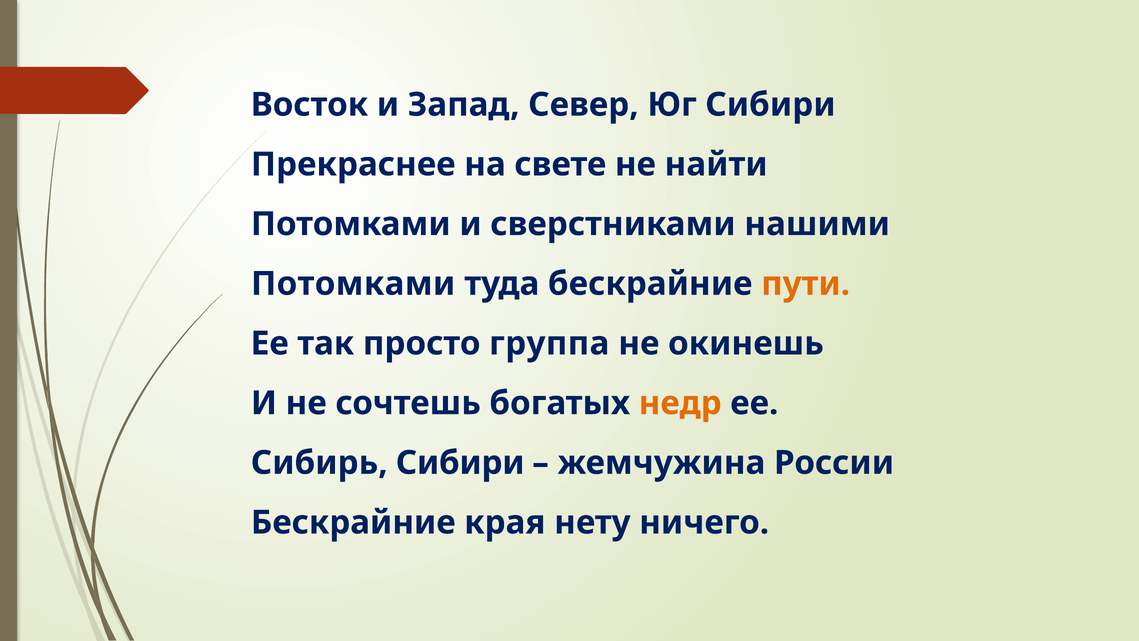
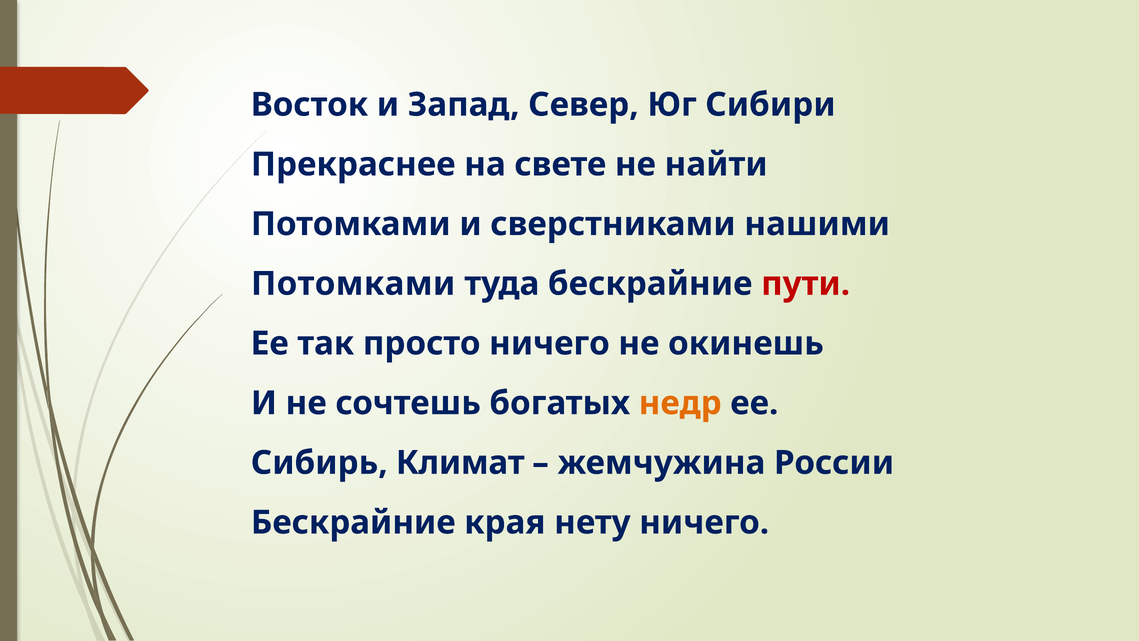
пути colour: orange -> red
просто группа: группа -> ничего
Сибирь Сибири: Сибири -> Климат
